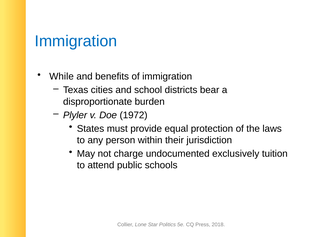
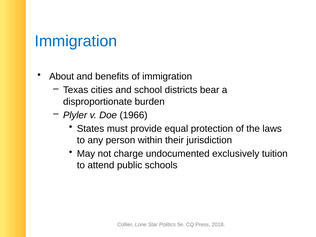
While: While -> About
1972: 1972 -> 1966
